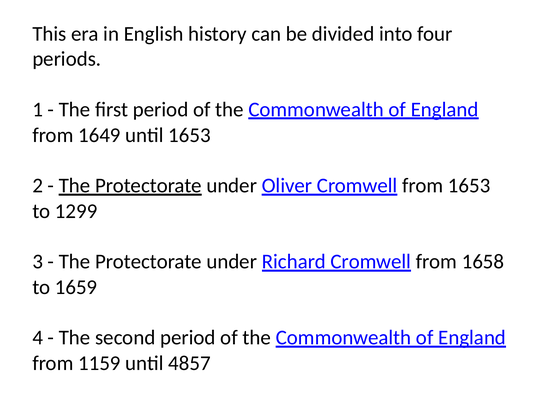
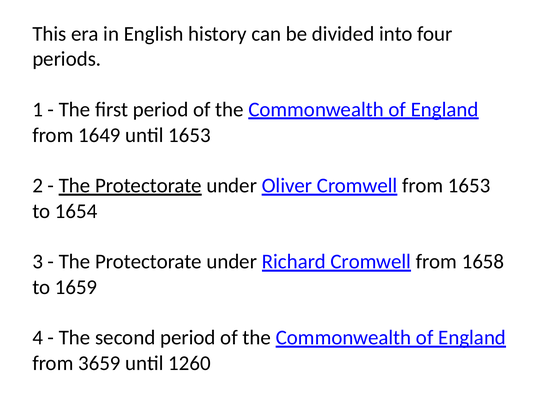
1299: 1299 -> 1654
1159: 1159 -> 3659
4857: 4857 -> 1260
